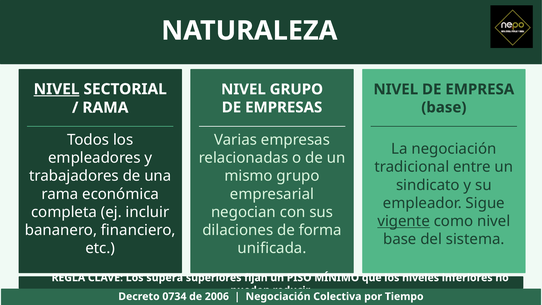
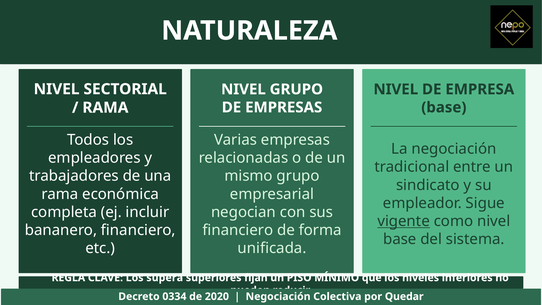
NIVEL at (57, 89) underline: present -> none
dilaciones at (238, 230): dilaciones -> financiero
0734: 0734 -> 0334
2006: 2006 -> 2020
Tiempo: Tiempo -> Quedar
